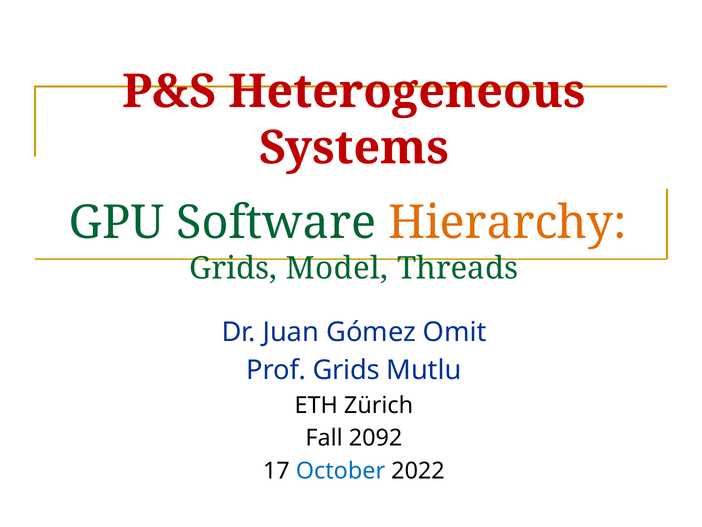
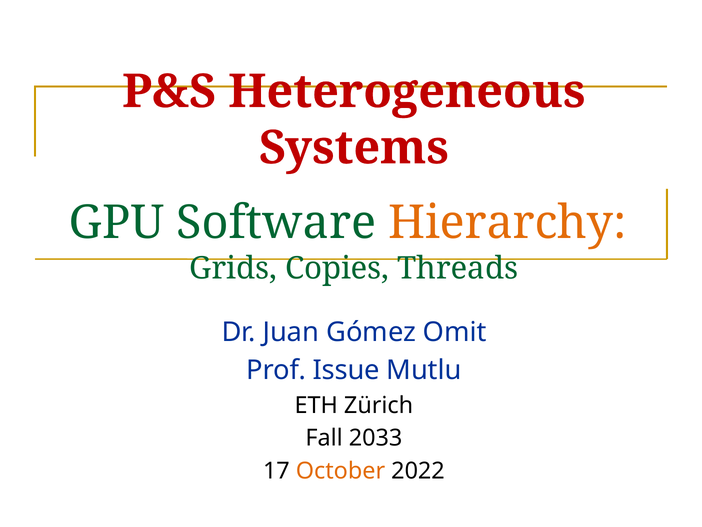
Model: Model -> Copies
Prof Grids: Grids -> Issue
2092: 2092 -> 2033
October colour: blue -> orange
